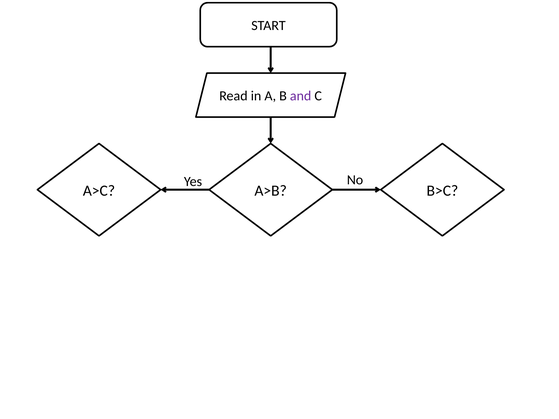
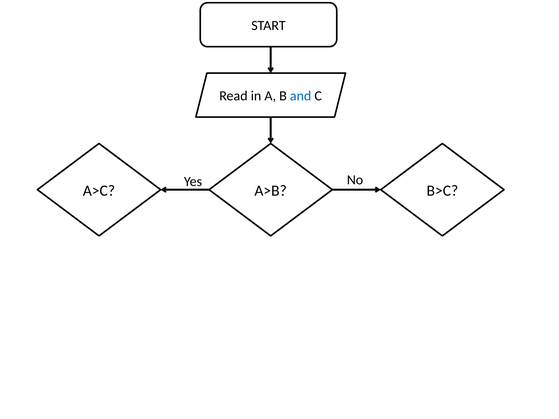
and colour: purple -> blue
